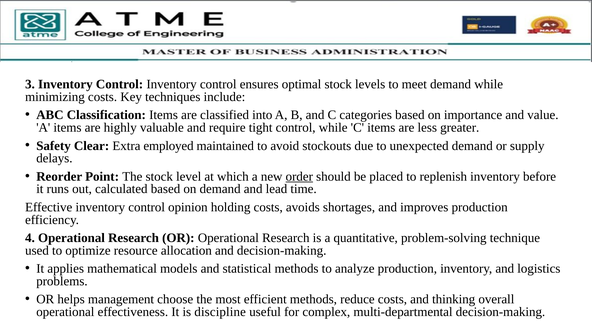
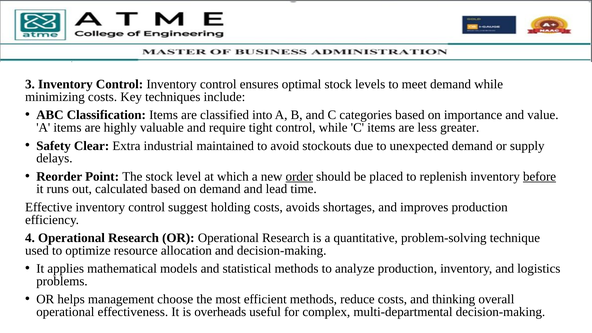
employed: employed -> industrial
before underline: none -> present
opinion: opinion -> suggest
discipline: discipline -> overheads
